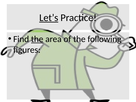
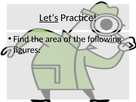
the at (37, 39) underline: present -> none
